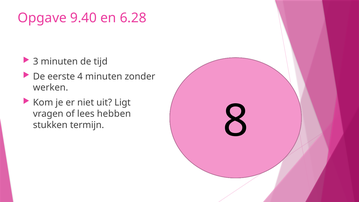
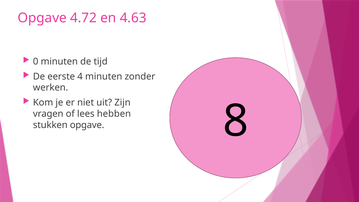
9.40: 9.40 -> 4.72
6.28: 6.28 -> 4.63
3: 3 -> 0
Ligt: Ligt -> Zijn
stukken termijn: termijn -> opgave
